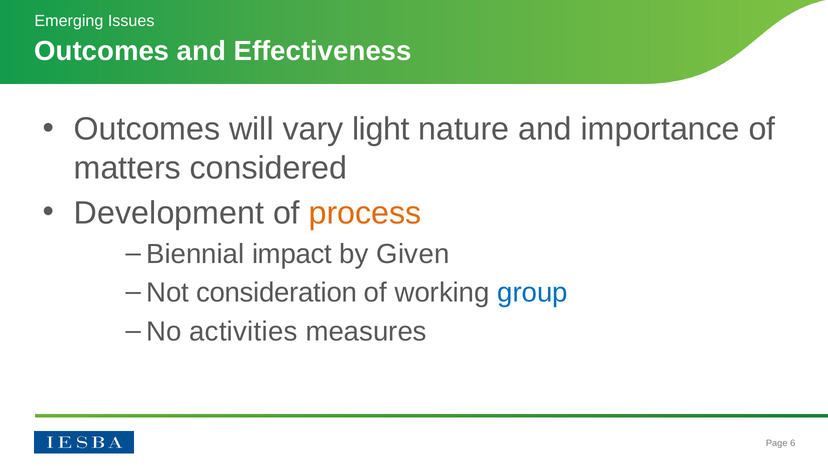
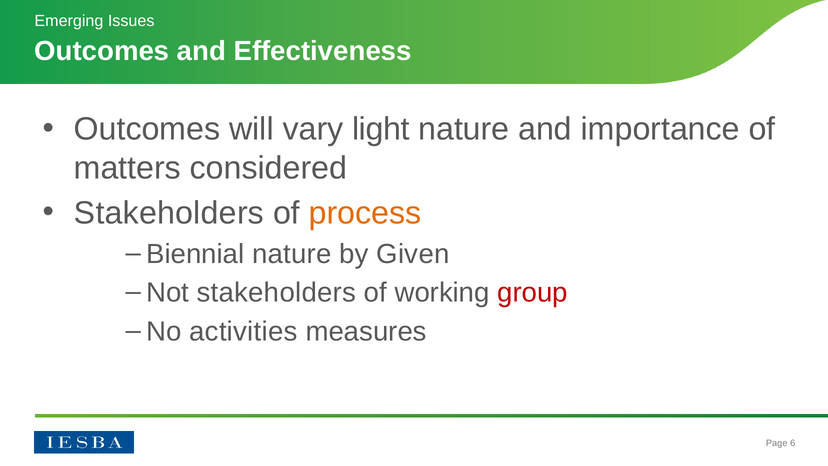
Development at (169, 213): Development -> Stakeholders
impact at (292, 254): impact -> nature
consideration at (277, 293): consideration -> stakeholders
group colour: blue -> red
